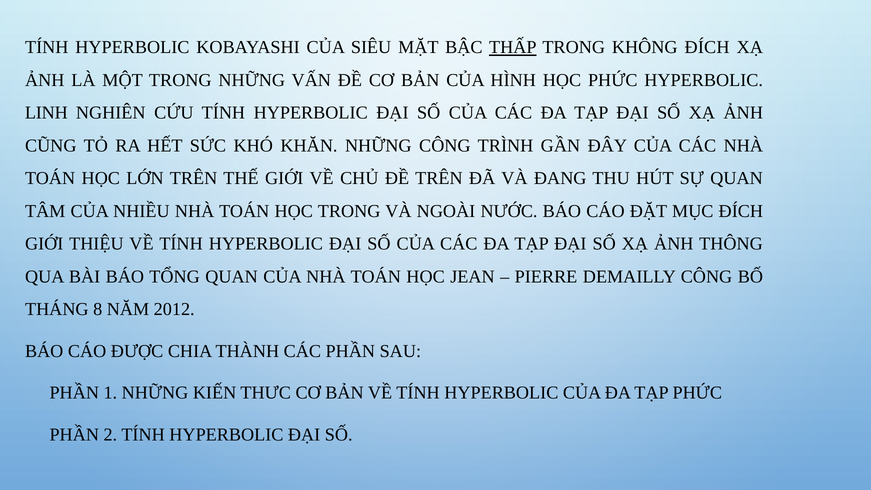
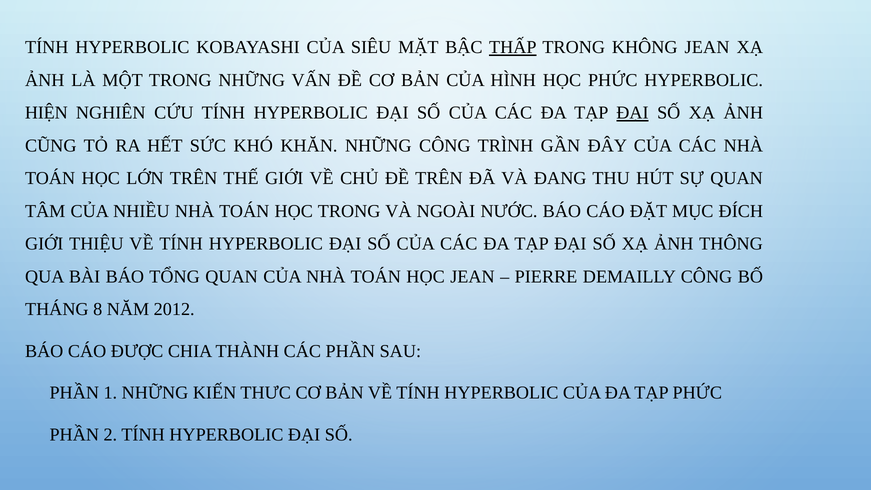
KHÔNG ĐÍCH: ĐÍCH -> JEAN
LINH: LINH -> HIỆN
ĐẠI at (633, 113) underline: none -> present
